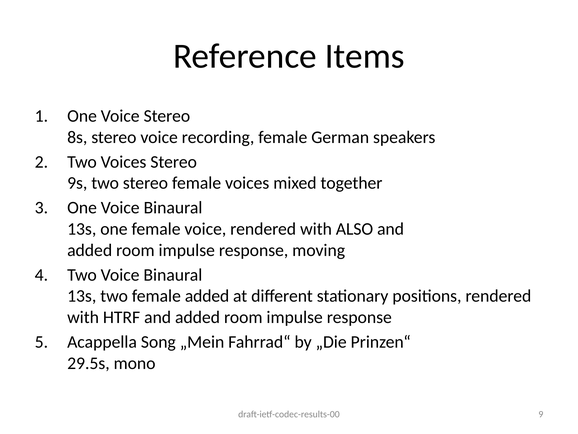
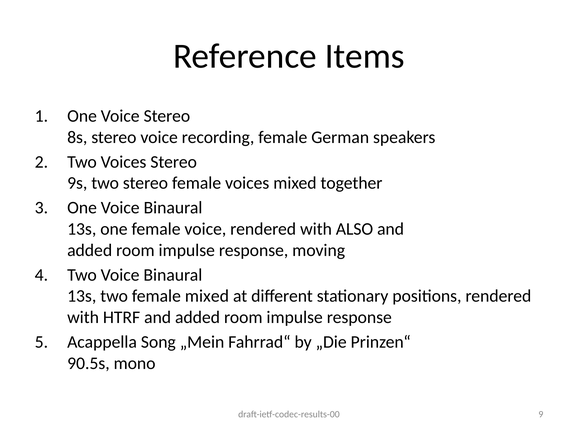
female added: added -> mixed
29.5s: 29.5s -> 90.5s
